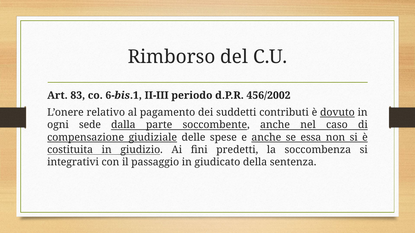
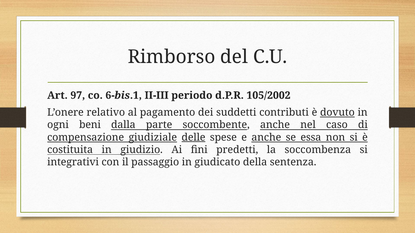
83: 83 -> 97
456/2002: 456/2002 -> 105/2002
sede: sede -> beni
delle underline: none -> present
